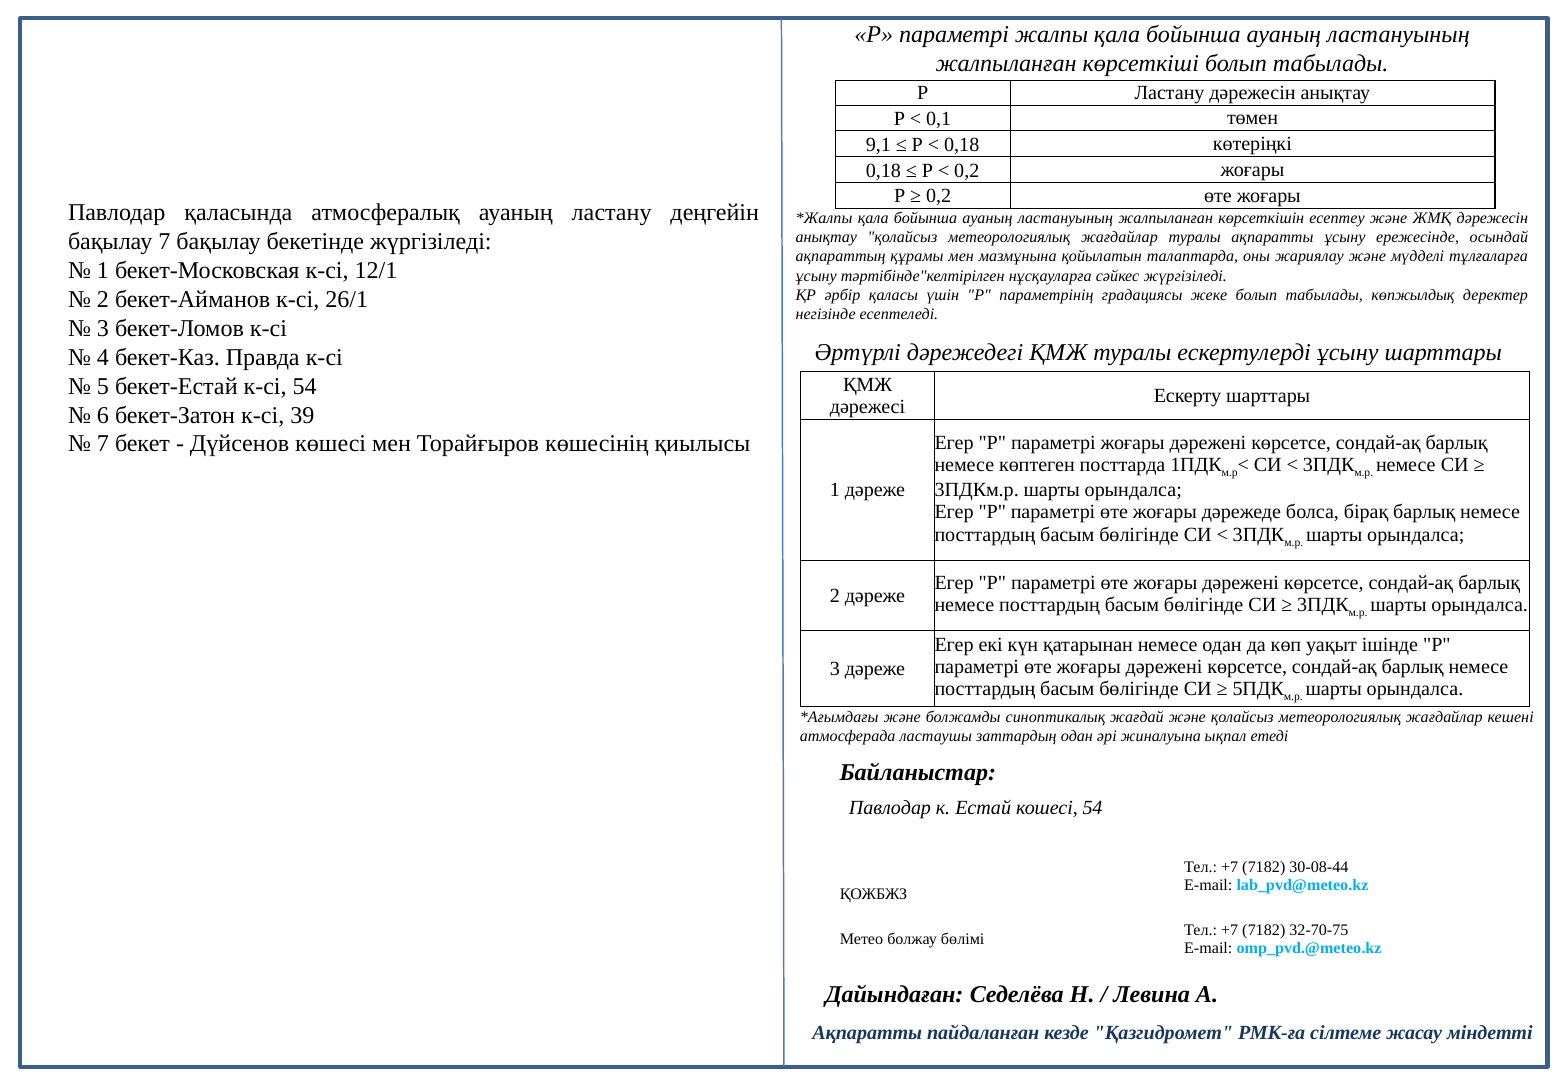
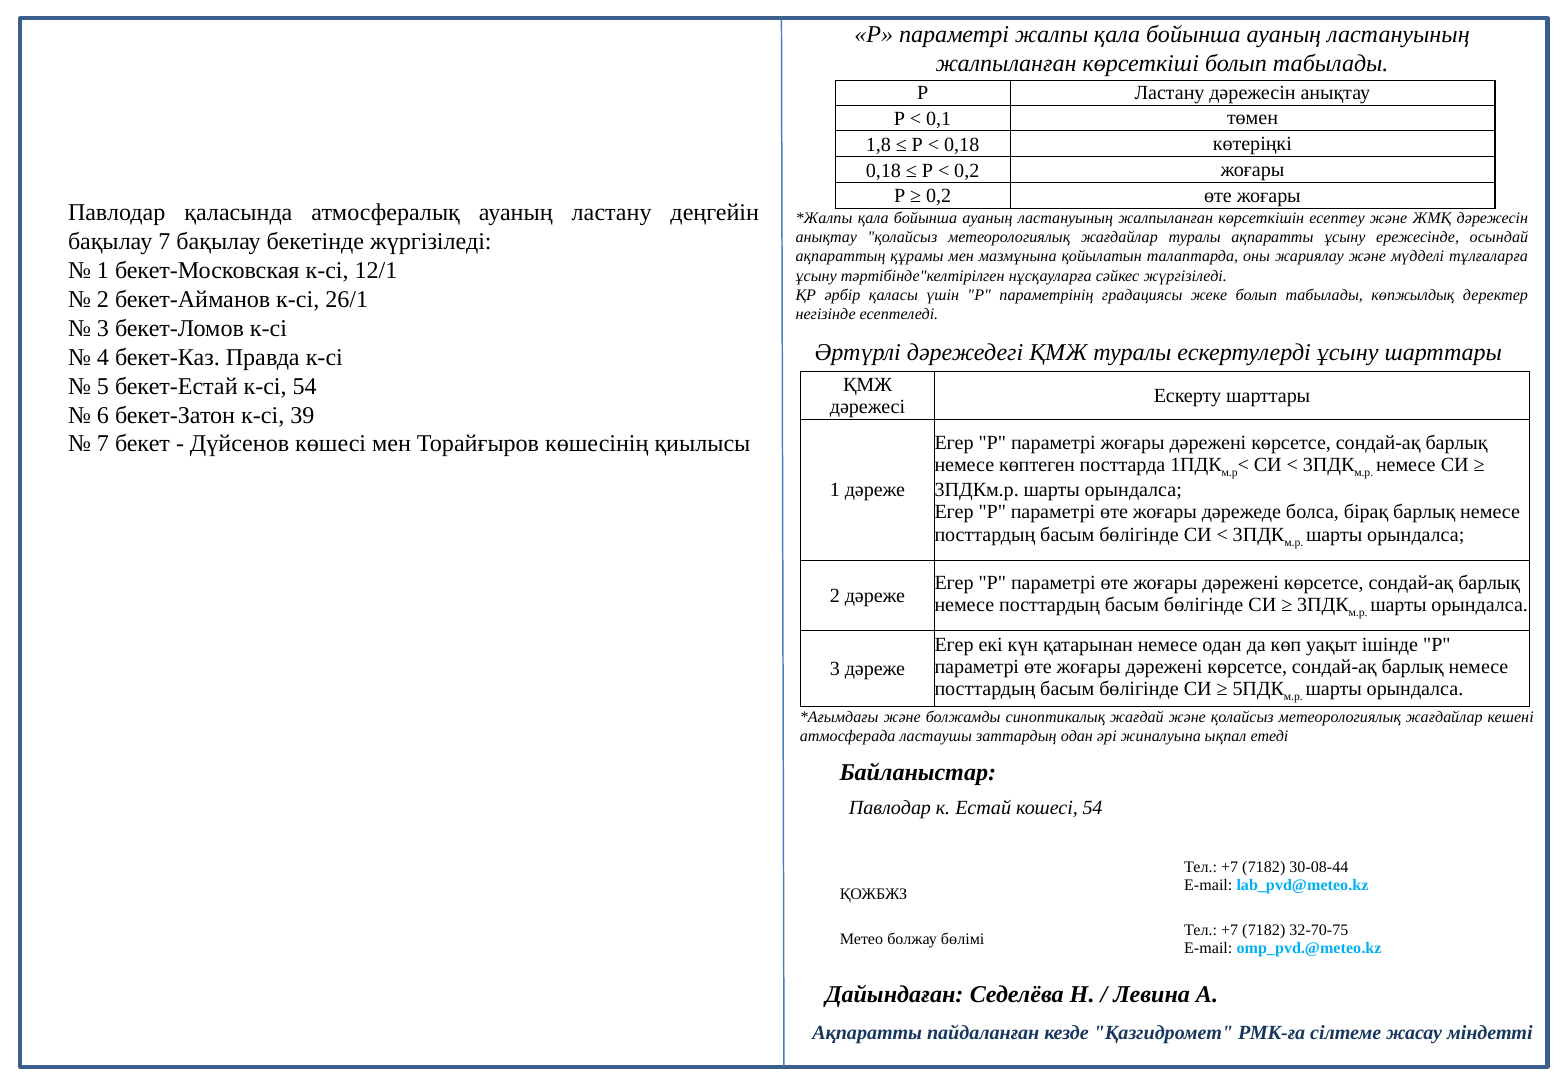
9,1: 9,1 -> 1,8
